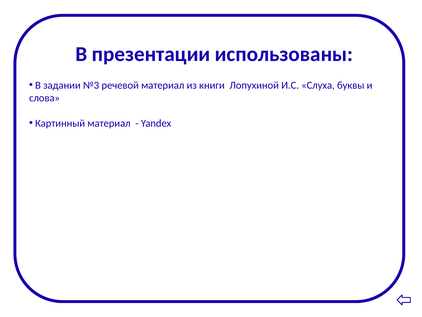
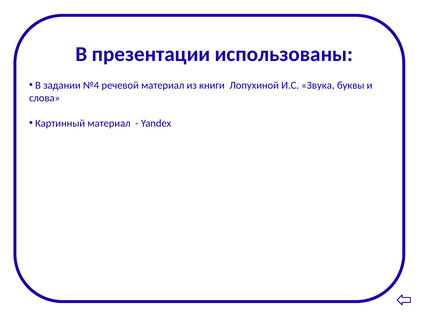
№3: №3 -> №4
Слуха: Слуха -> Звука
